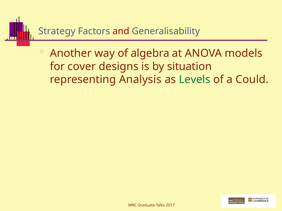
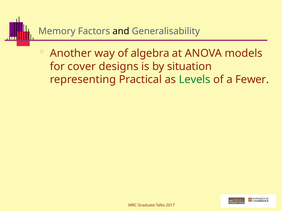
Strategy: Strategy -> Memory
and colour: red -> black
Analysis: Analysis -> Practical
Could: Could -> Fewer
